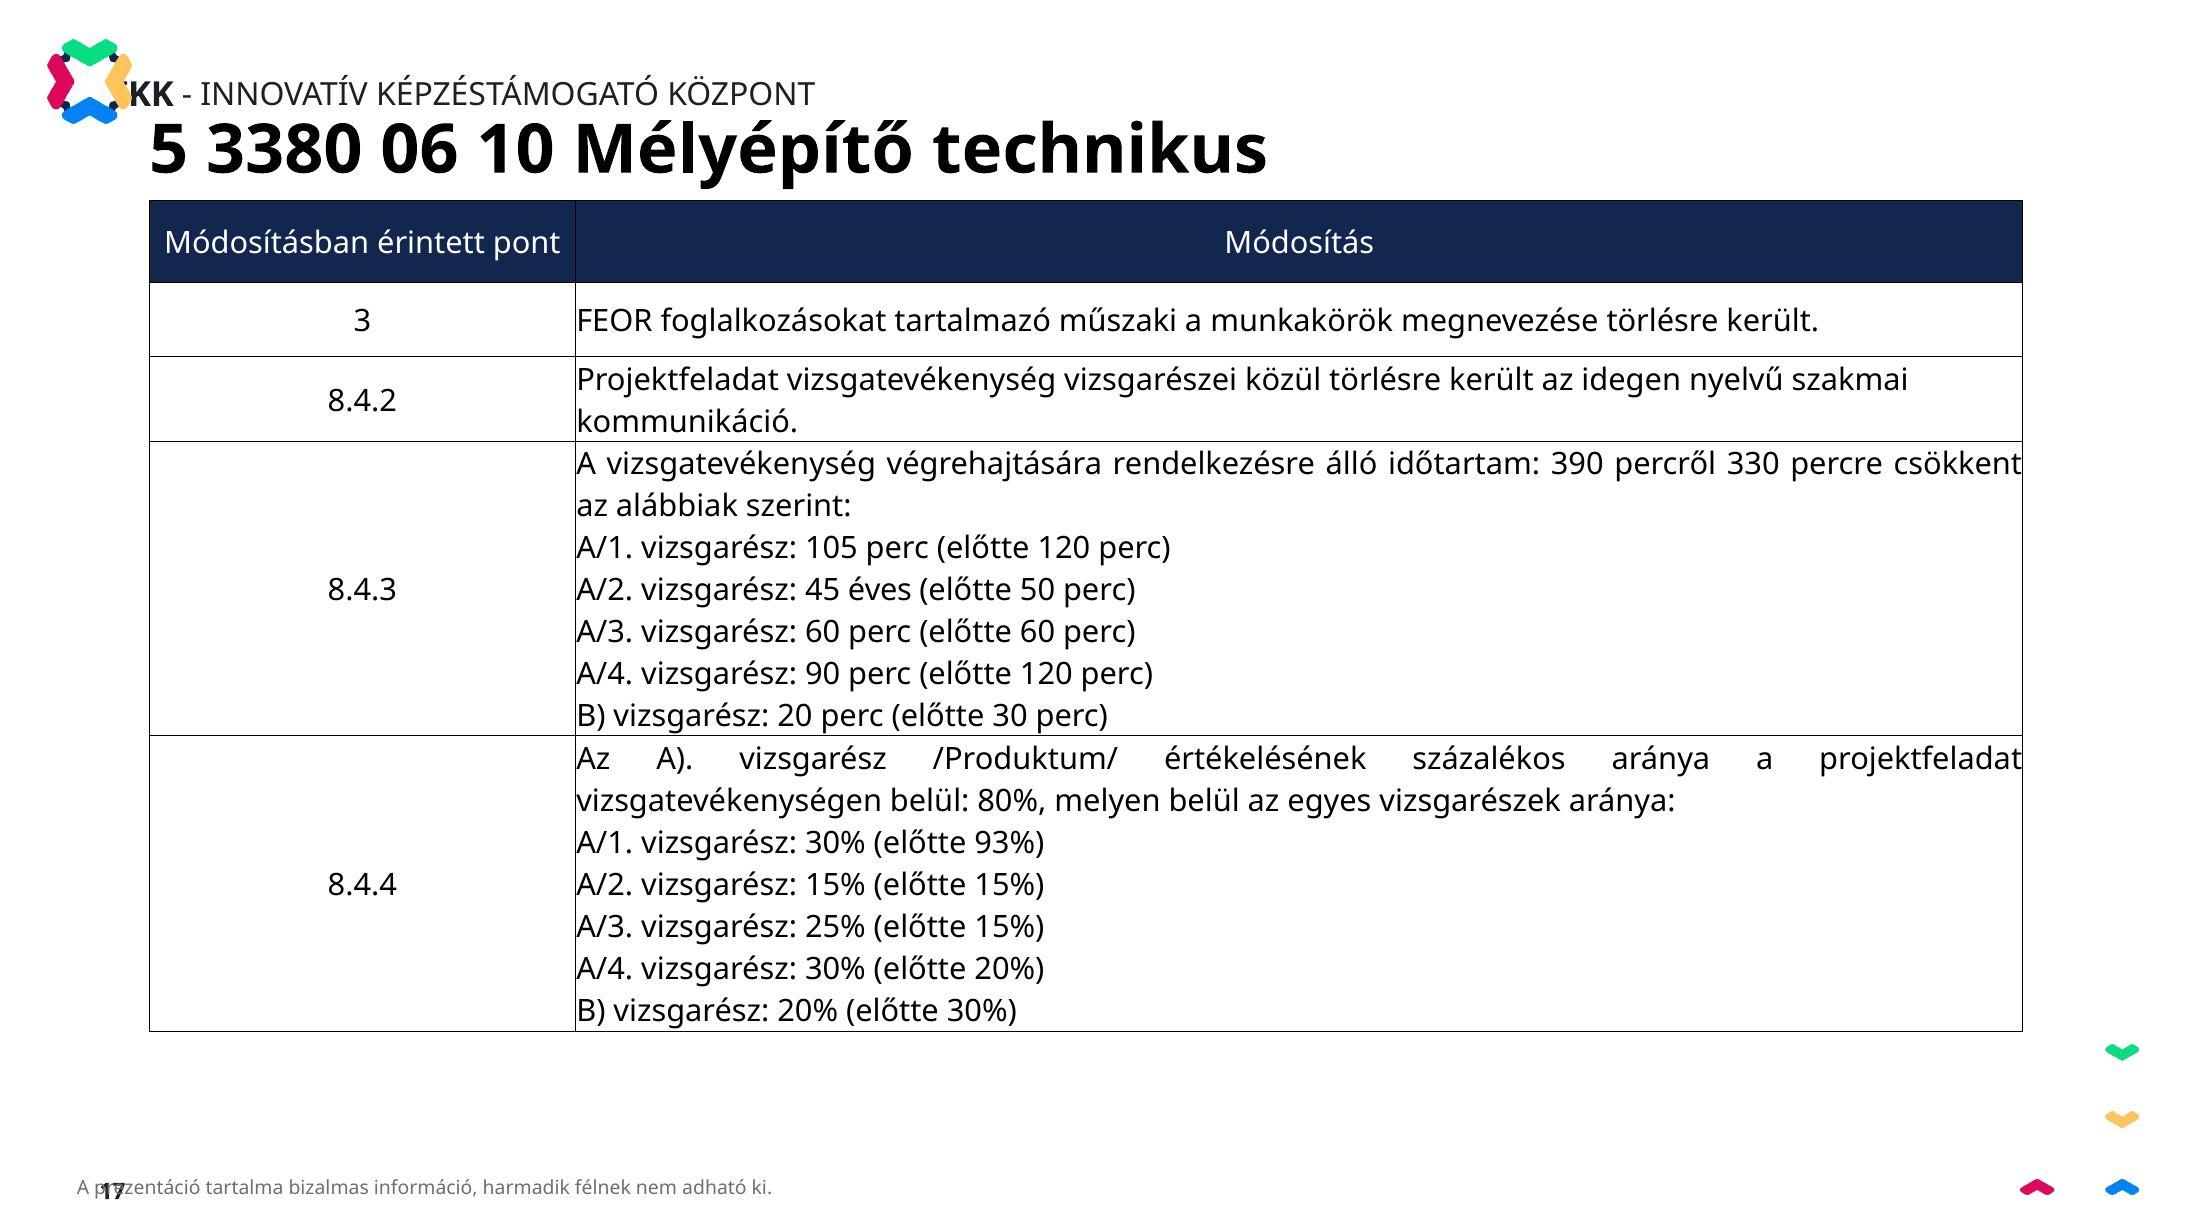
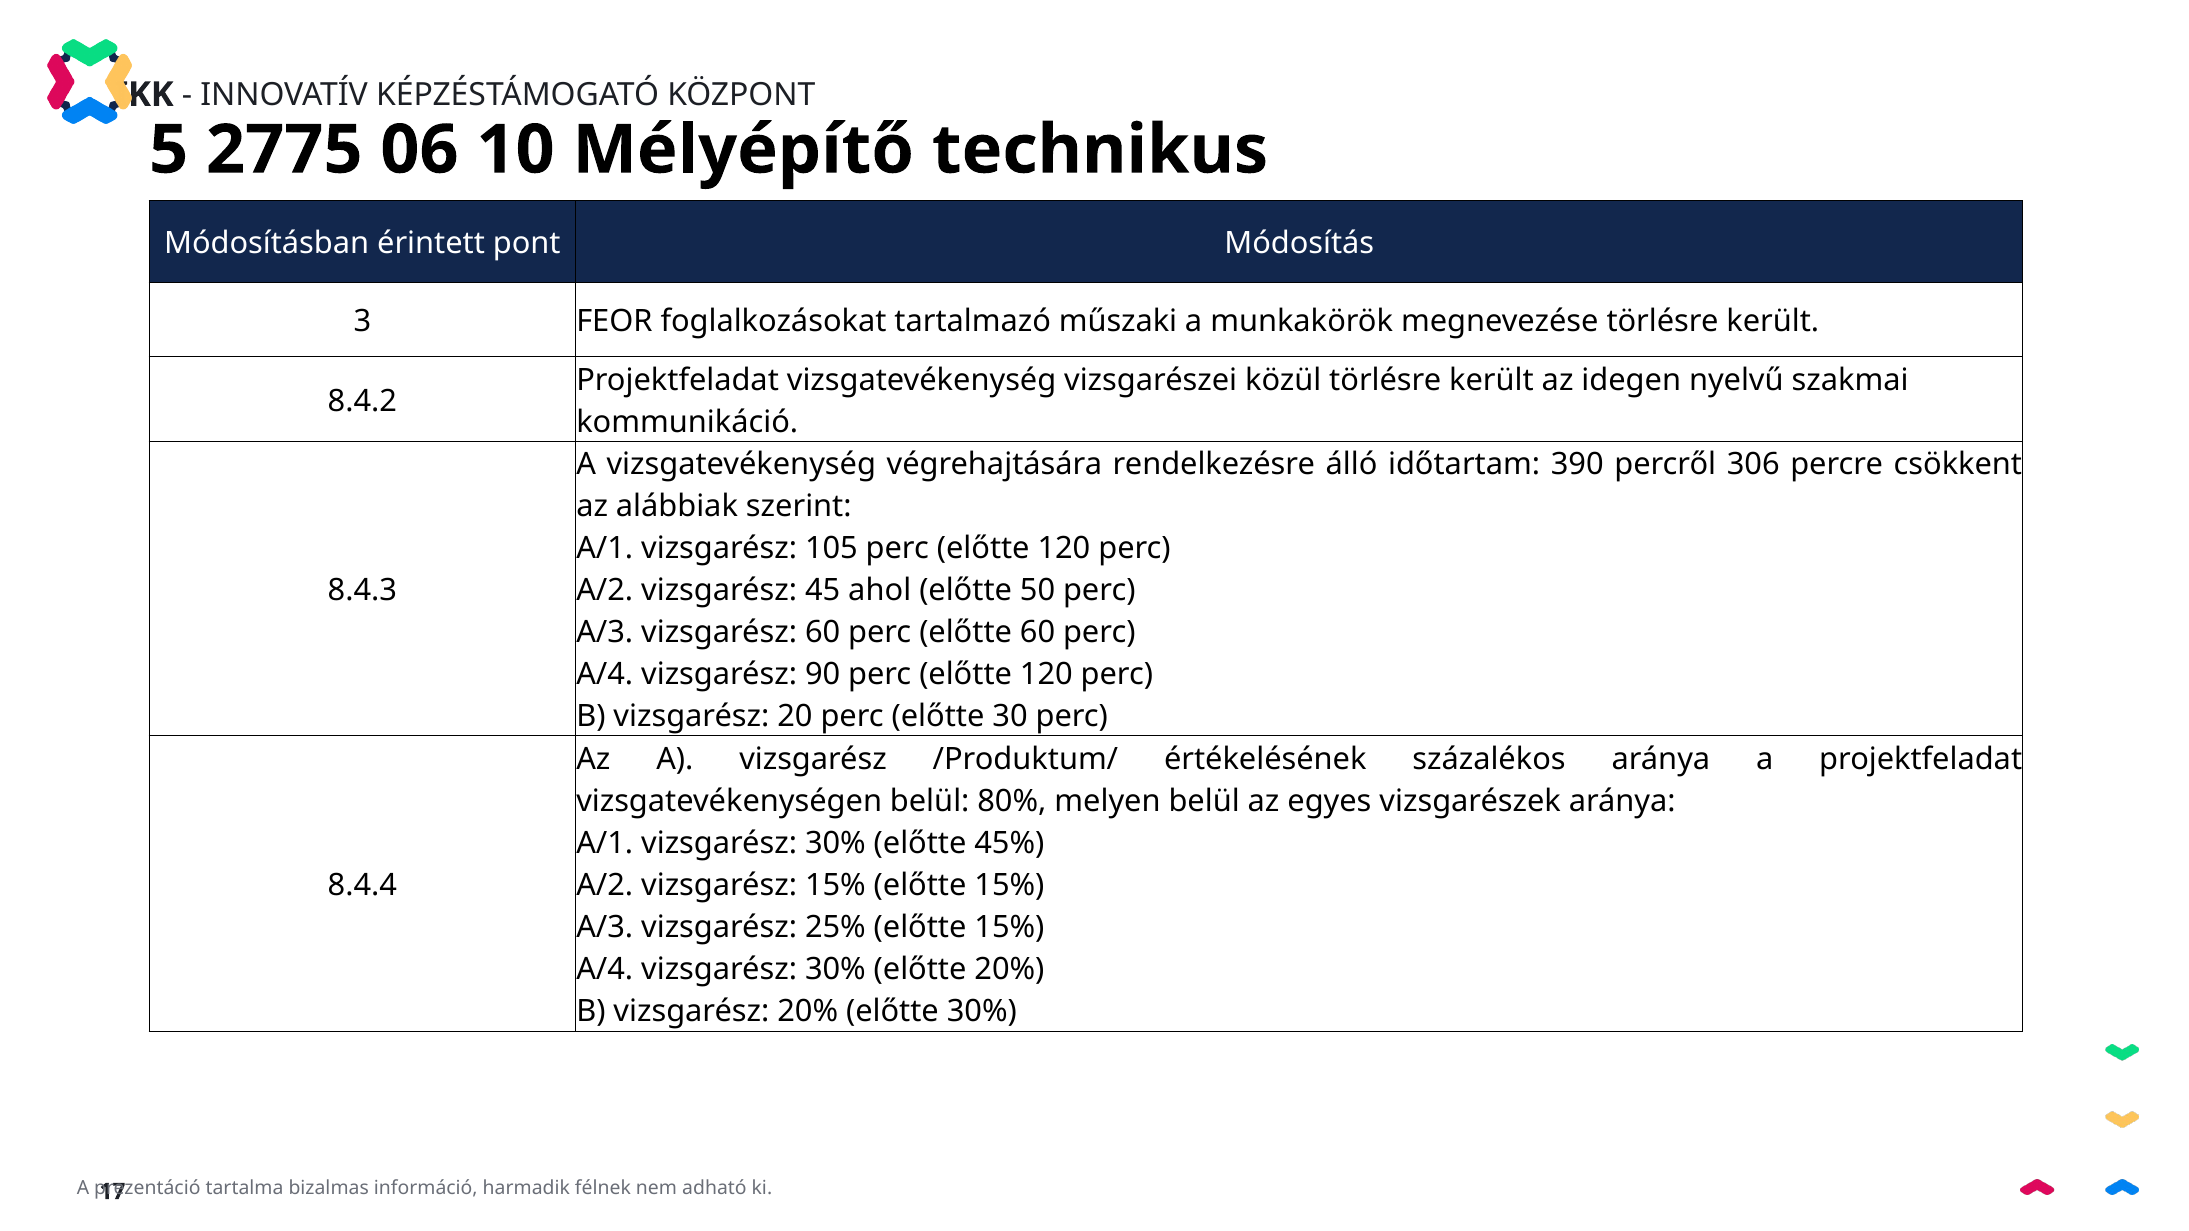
3380: 3380 -> 2775
330: 330 -> 306
éves: éves -> ahol
93%: 93% -> 45%
